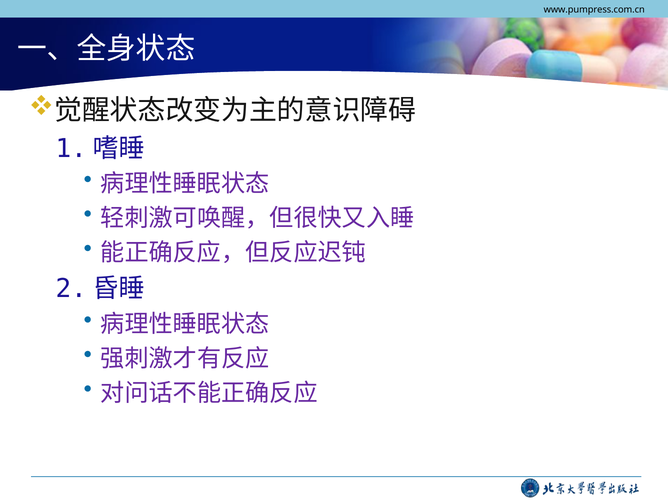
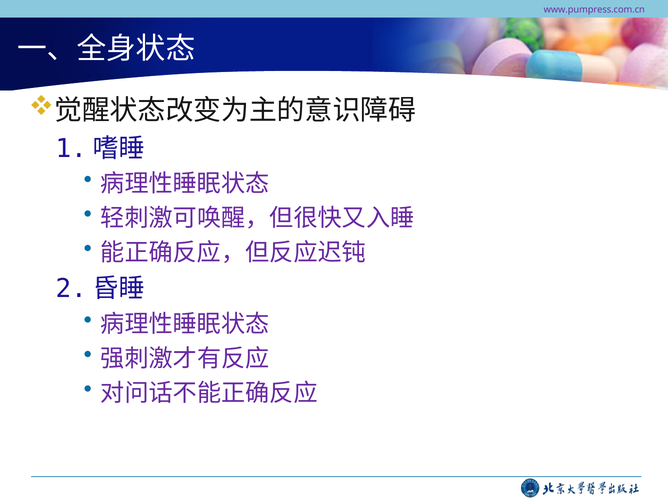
www.pumpress.com.cn colour: black -> purple
